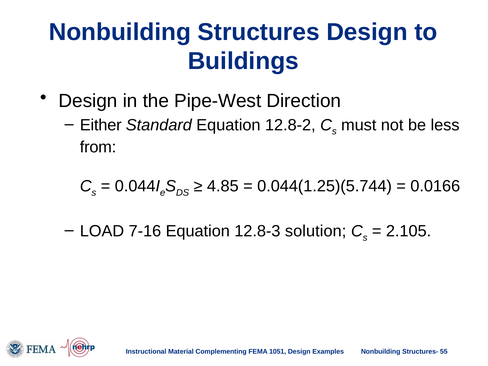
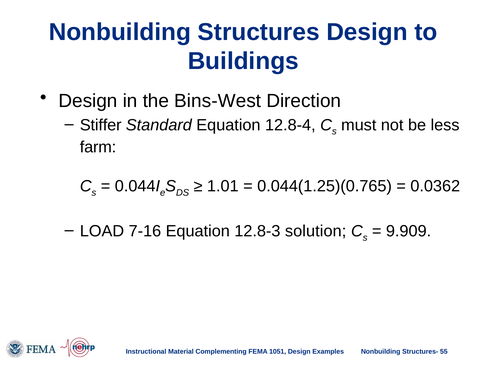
Pipe-West: Pipe-West -> Bins-West
Either: Either -> Stiffer
12.8-2: 12.8-2 -> 12.8-4
from: from -> farm
4.85: 4.85 -> 1.01
0.044(1.25)(5.744: 0.044(1.25)(5.744 -> 0.044(1.25)(0.765
0.0166: 0.0166 -> 0.0362
2.105: 2.105 -> 9.909
